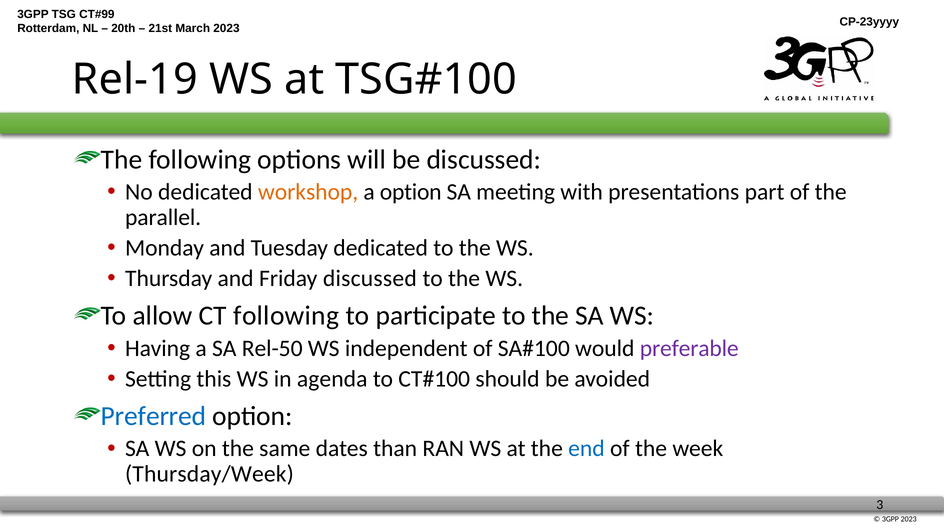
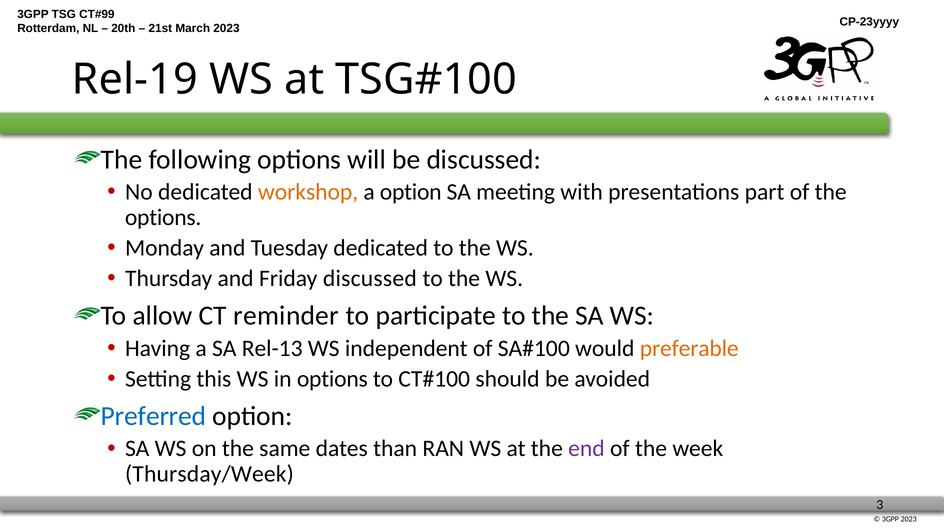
parallel at (163, 218): parallel -> options
CT following: following -> reminder
Rel-50: Rel-50 -> Rel-13
preferable colour: purple -> orange
in agenda: agenda -> options
end colour: blue -> purple
